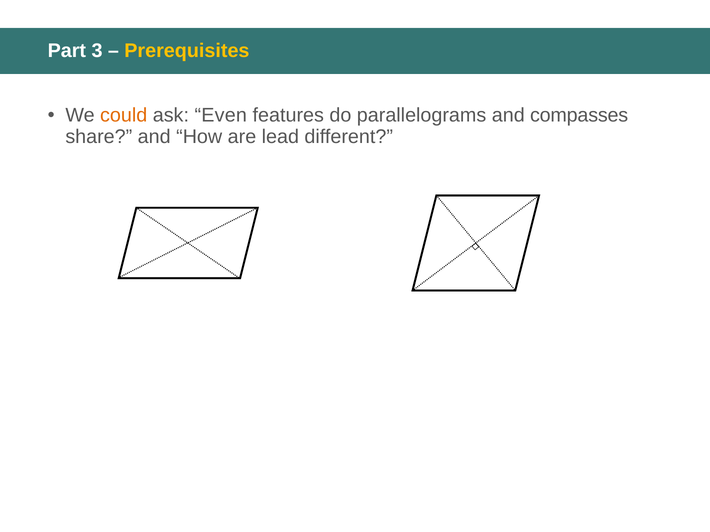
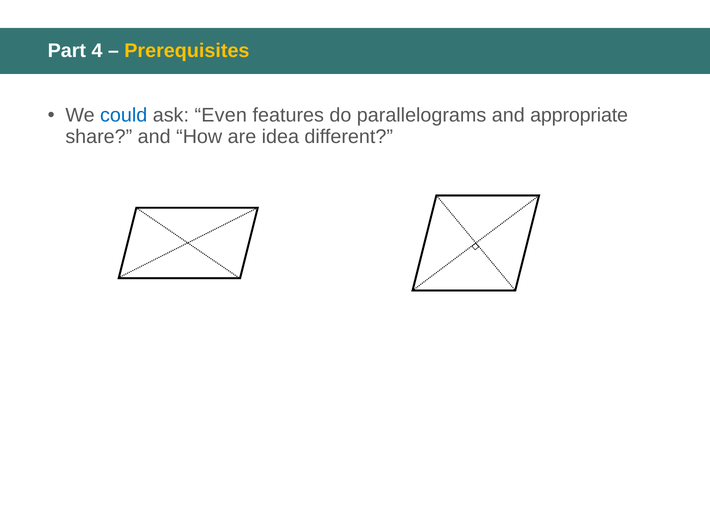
3: 3 -> 4
could colour: orange -> blue
compasses: compasses -> appropriate
lead: lead -> idea
